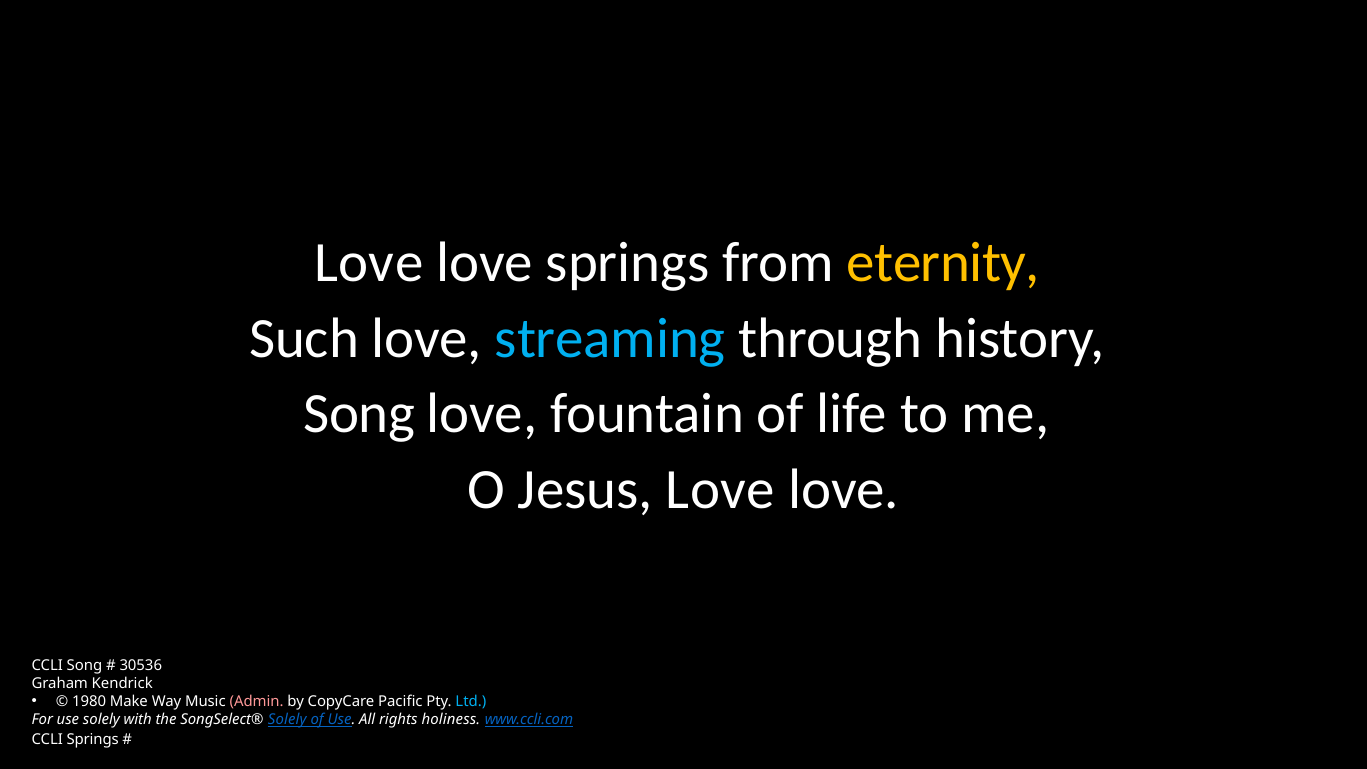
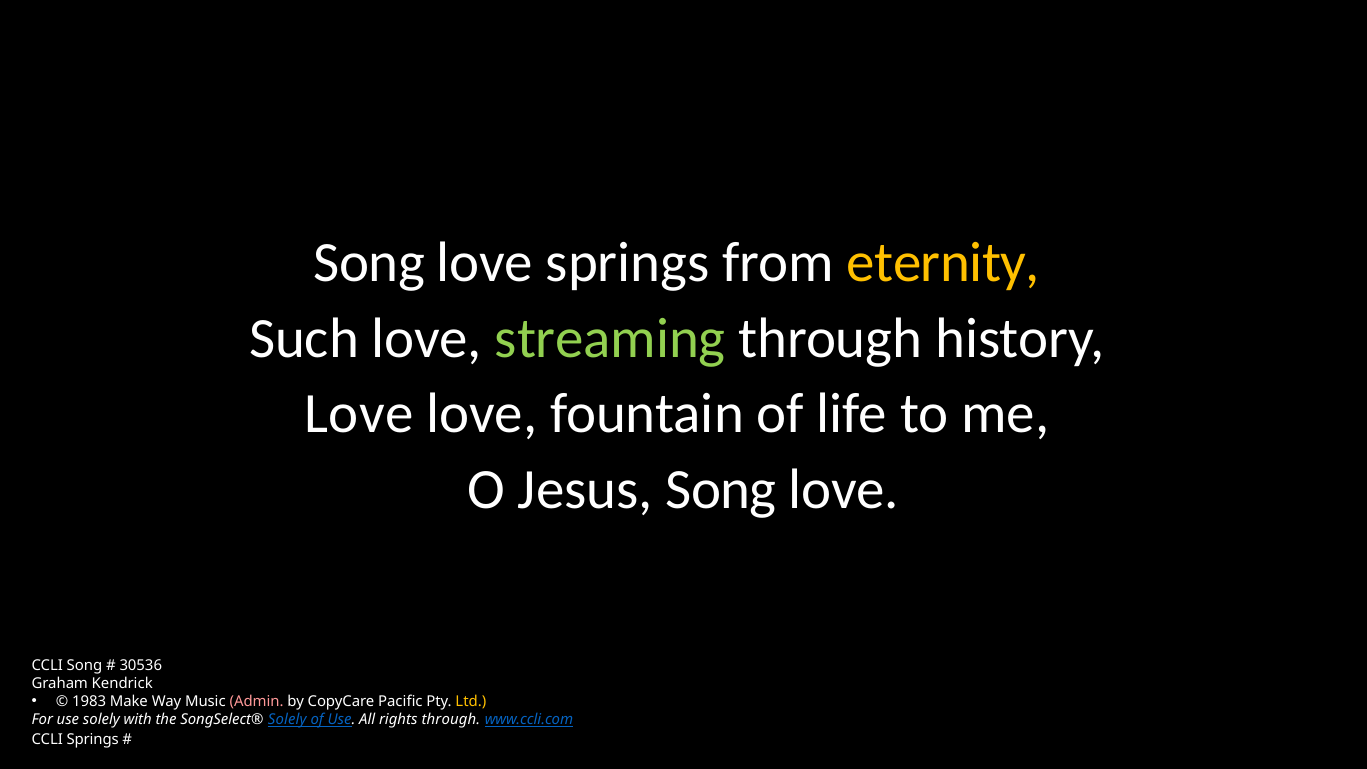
Love at (369, 262): Love -> Song
streaming colour: light blue -> light green
Song at (359, 414): Song -> Love
Jesus Love: Love -> Song
1980: 1980 -> 1983
Ltd colour: light blue -> yellow
rights holiness: holiness -> through
